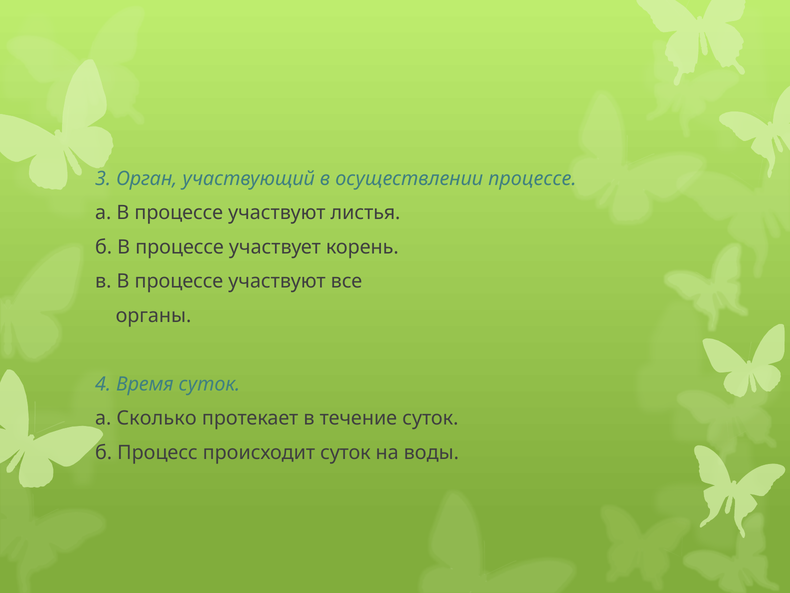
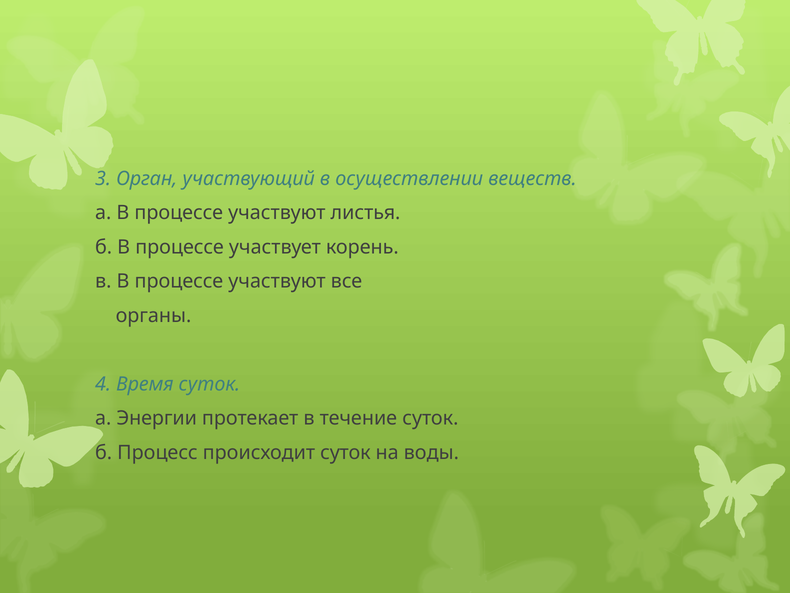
осуществлении процессе: процессе -> веществ
Сколько: Сколько -> Энергии
